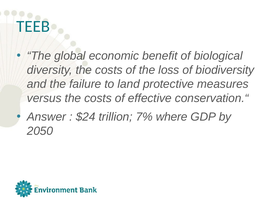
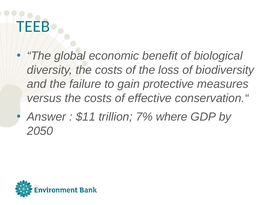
land: land -> gain
$24: $24 -> $11
